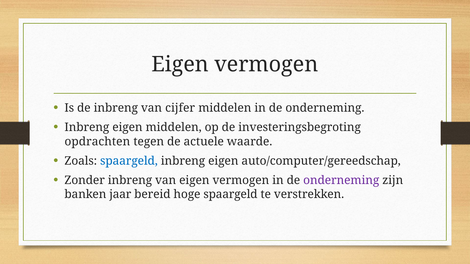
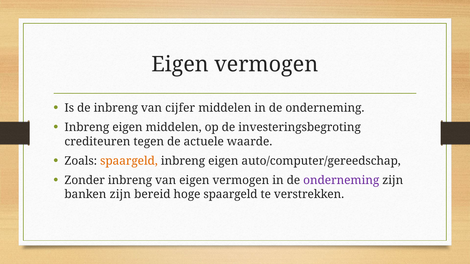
opdrachten: opdrachten -> crediteuren
spaargeld at (129, 161) colour: blue -> orange
banken jaar: jaar -> zijn
